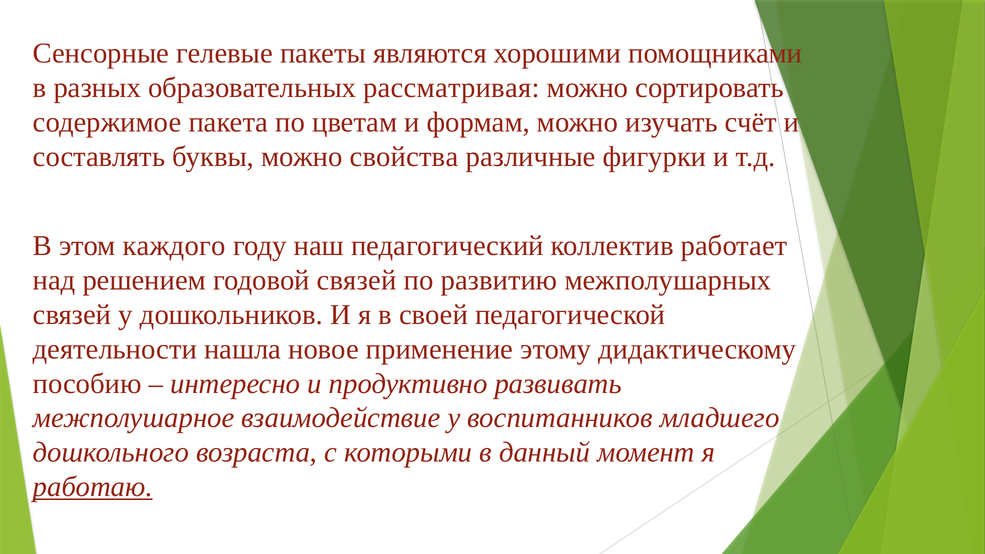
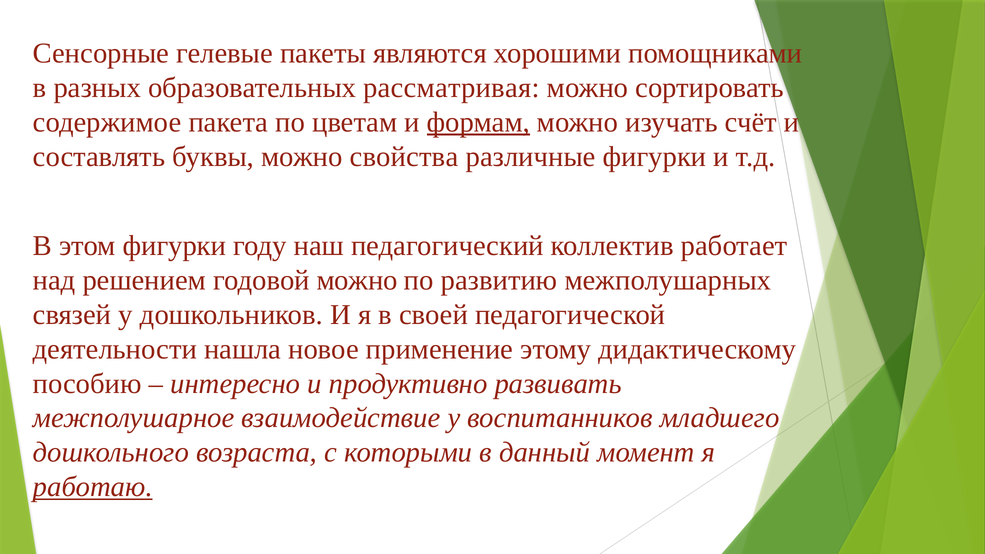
формам underline: none -> present
этом каждого: каждого -> фигурки
годовой связей: связей -> можно
